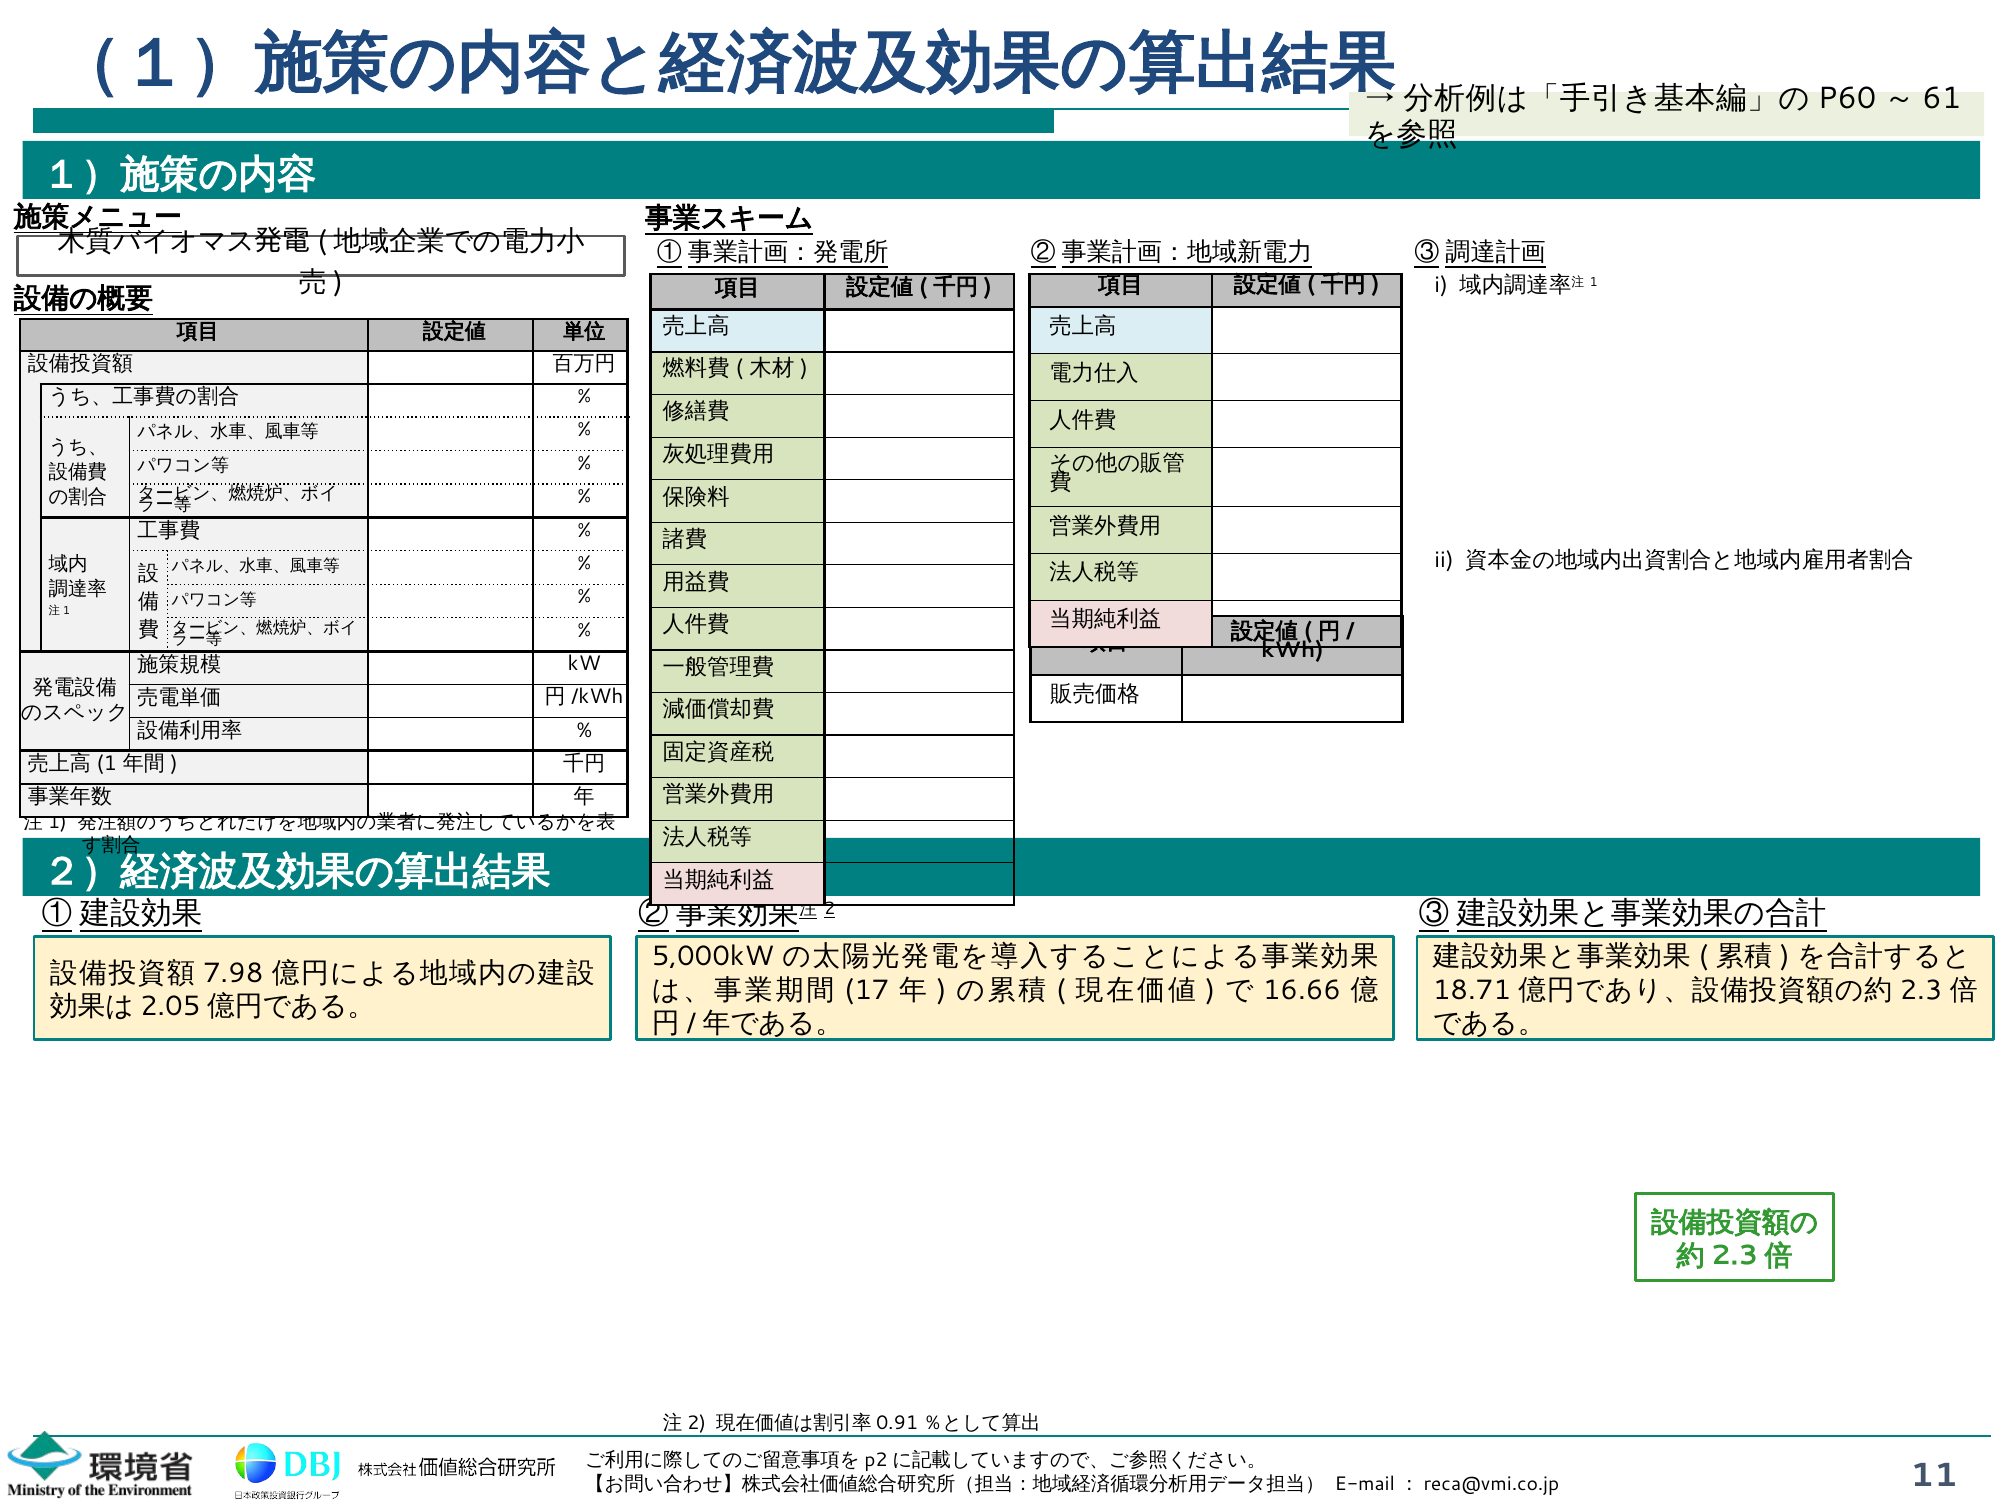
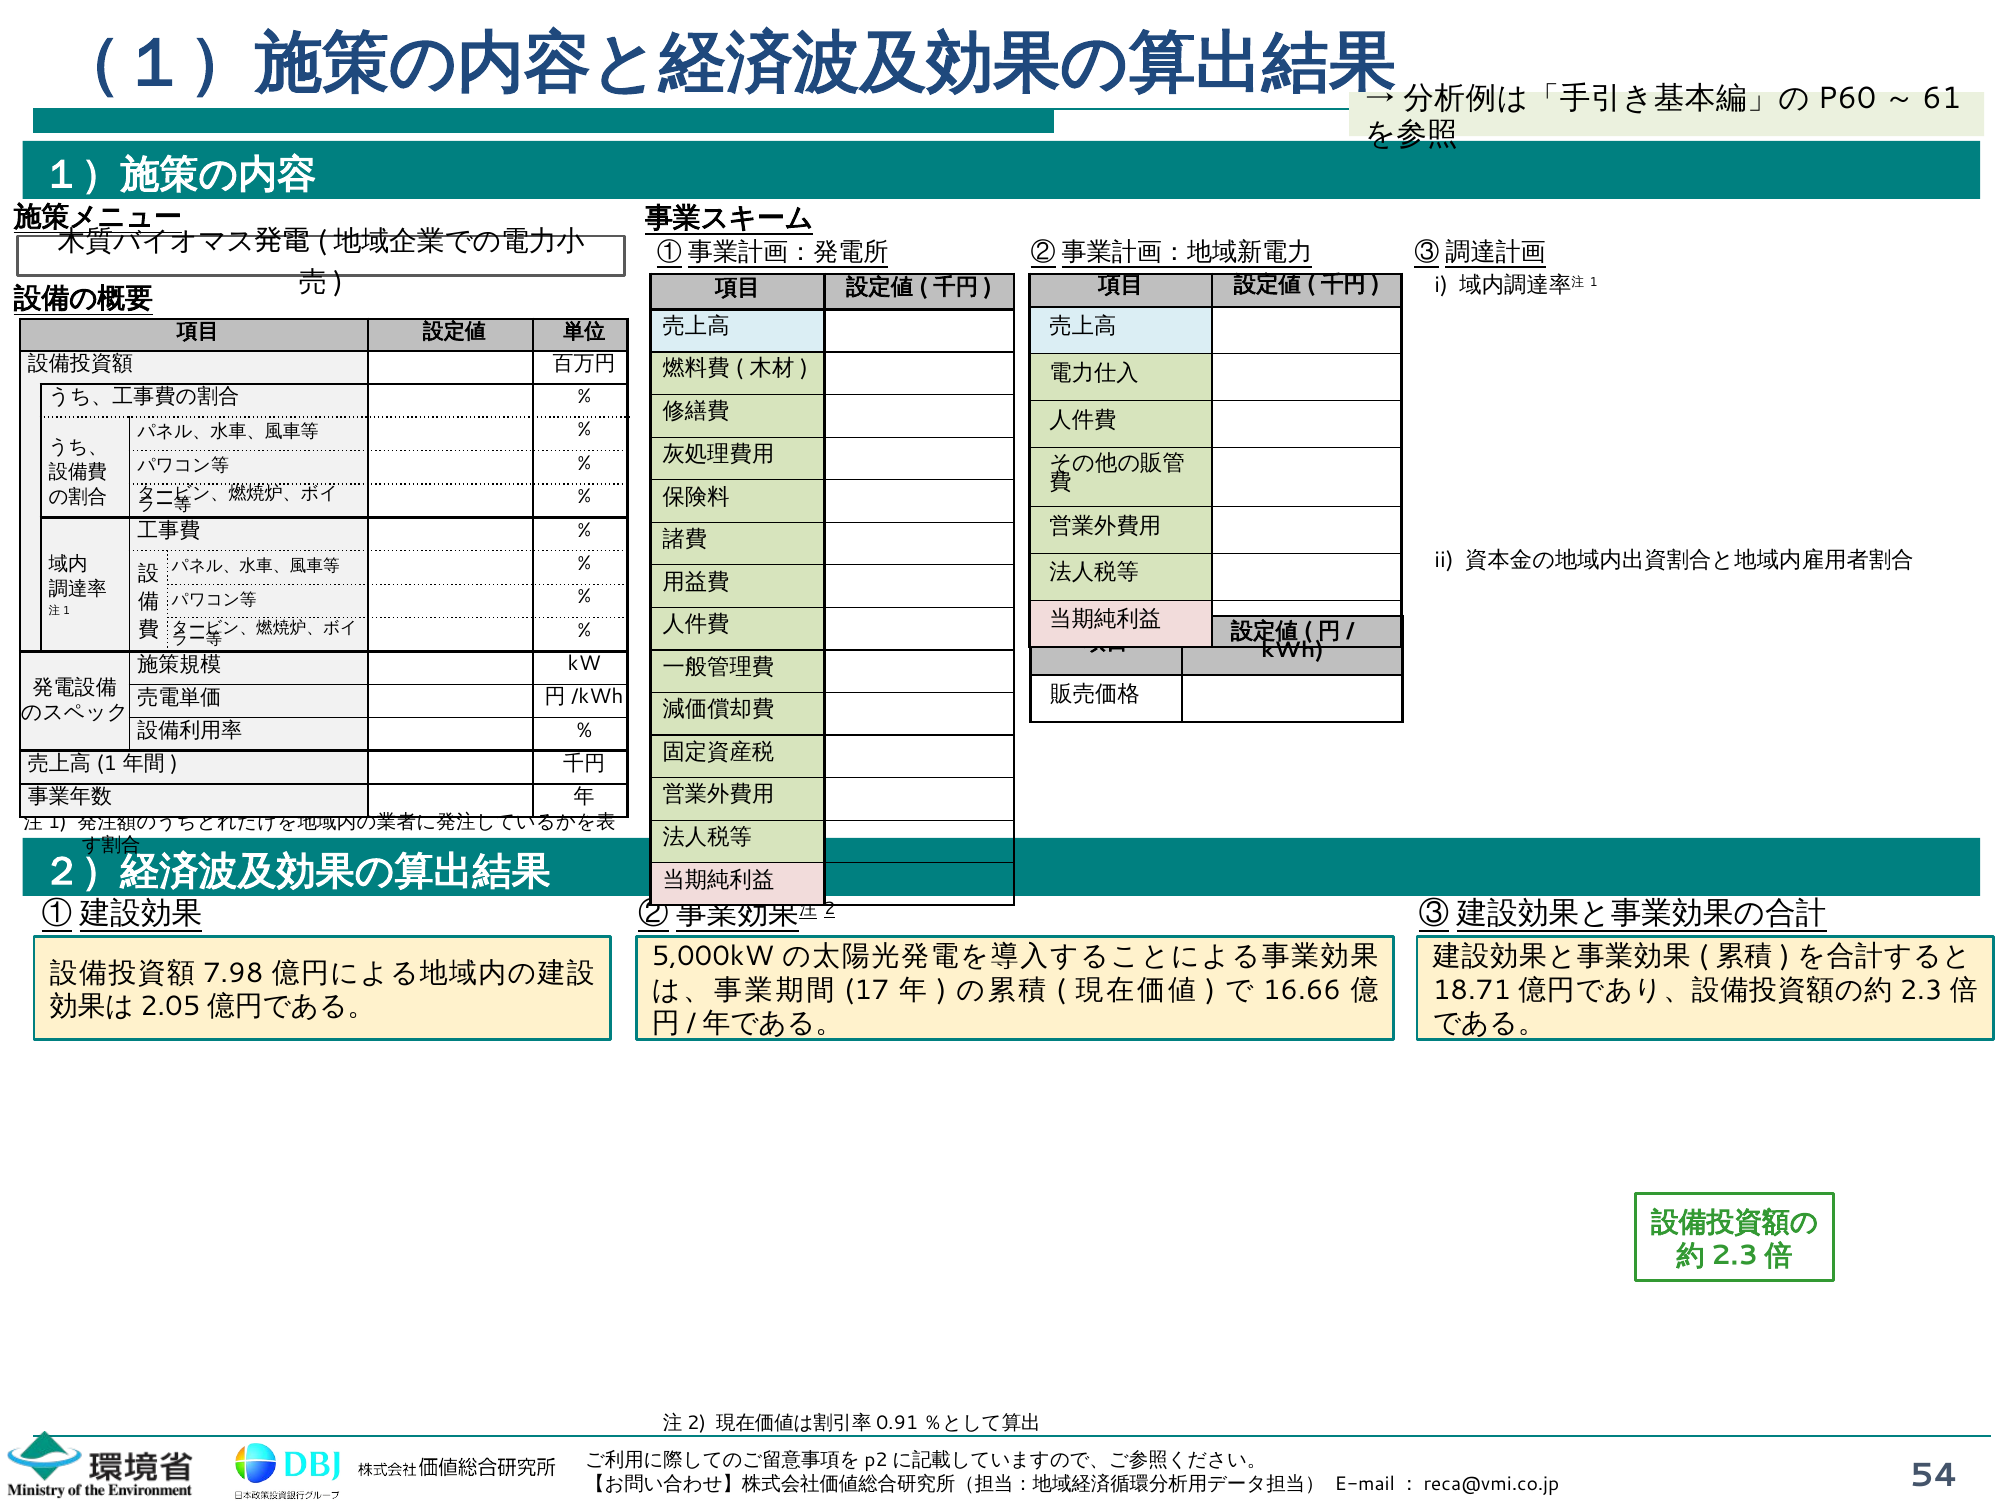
11: 11 -> 54
